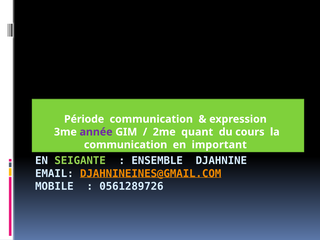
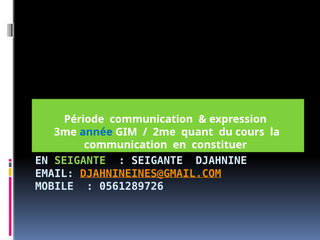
année colour: purple -> blue
important: important -> constituer
ENSEMBLE at (157, 161): ENSEMBLE -> SEIGANTE
